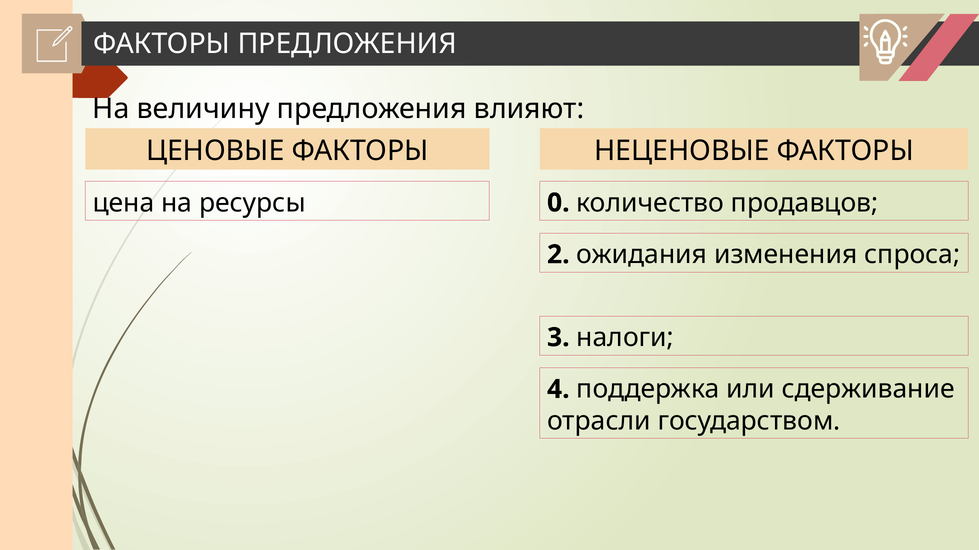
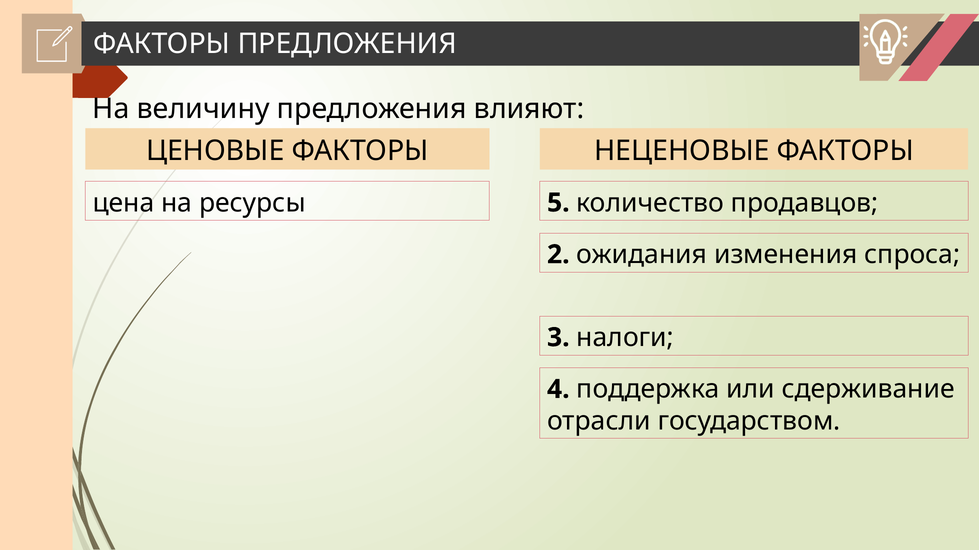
0: 0 -> 5
